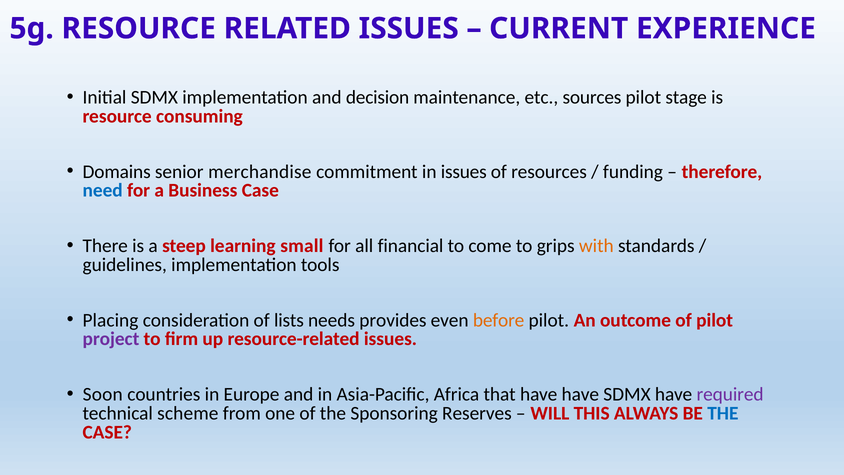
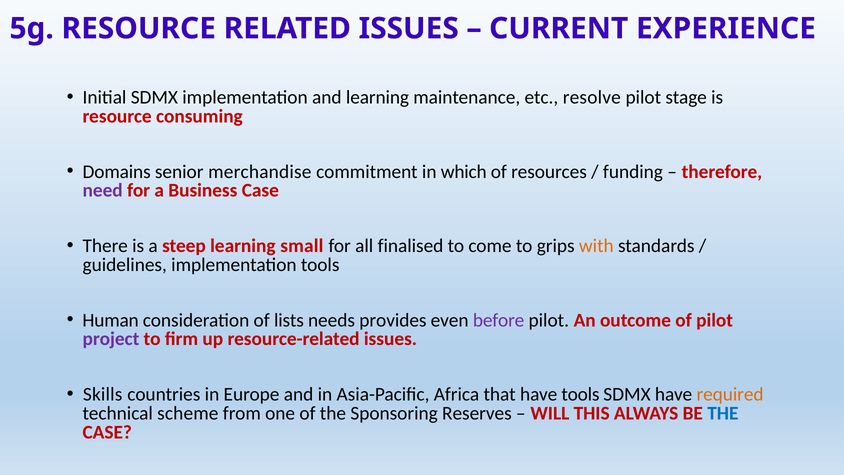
and decision: decision -> learning
sources: sources -> resolve
in issues: issues -> which
need colour: blue -> purple
financial: financial -> finalised
Placing: Placing -> Human
before colour: orange -> purple
Soon: Soon -> Skills
have have: have -> tools
required colour: purple -> orange
